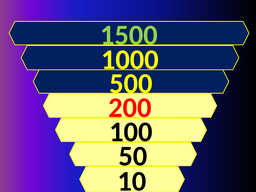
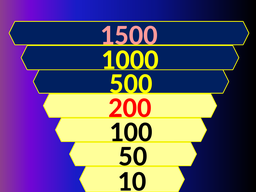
1500 colour: light green -> pink
